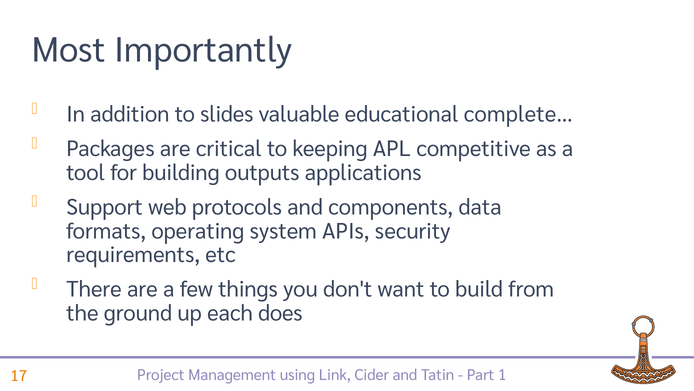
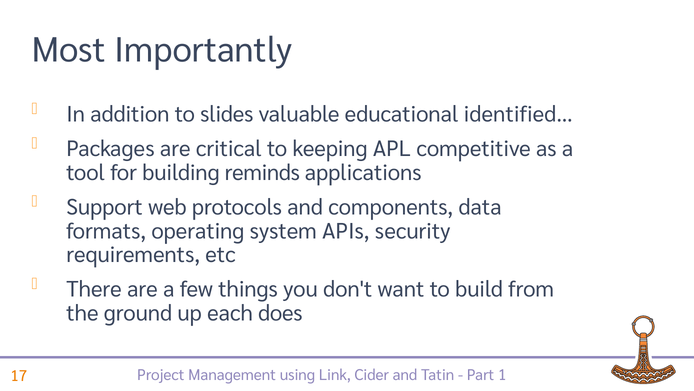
complete…: complete… -> identified…
outputs: outputs -> reminds
